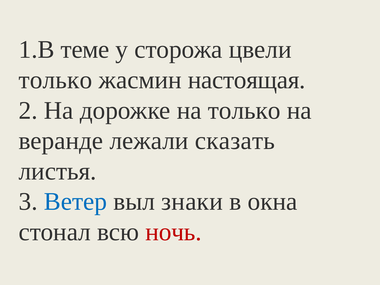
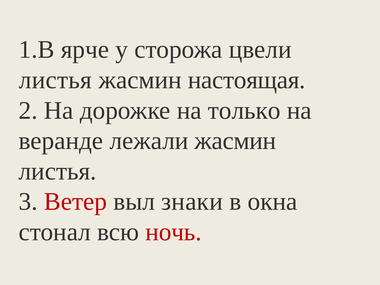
теме: теме -> ярче
только at (55, 80): только -> листья
лежали сказать: сказать -> жасмин
Ветер colour: blue -> red
